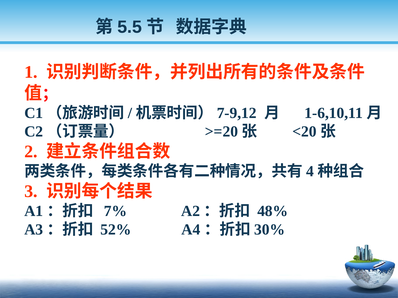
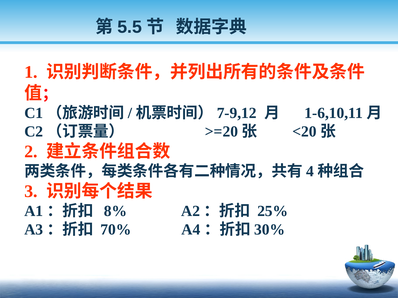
7%: 7% -> 8%
48%: 48% -> 25%
52%: 52% -> 70%
